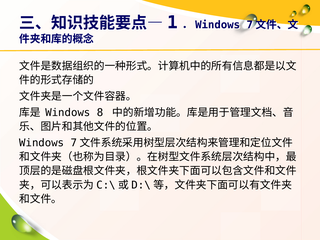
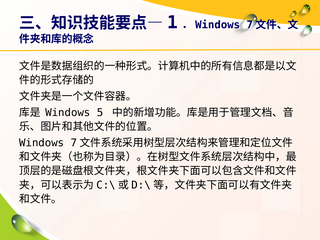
8: 8 -> 5
